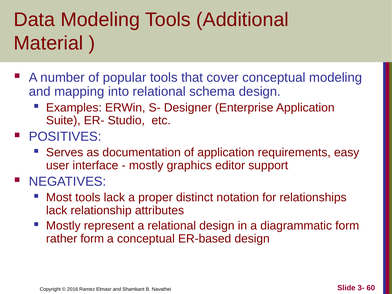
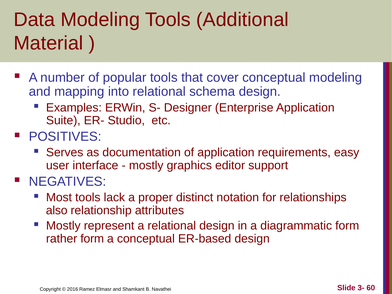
lack at (57, 210): lack -> also
